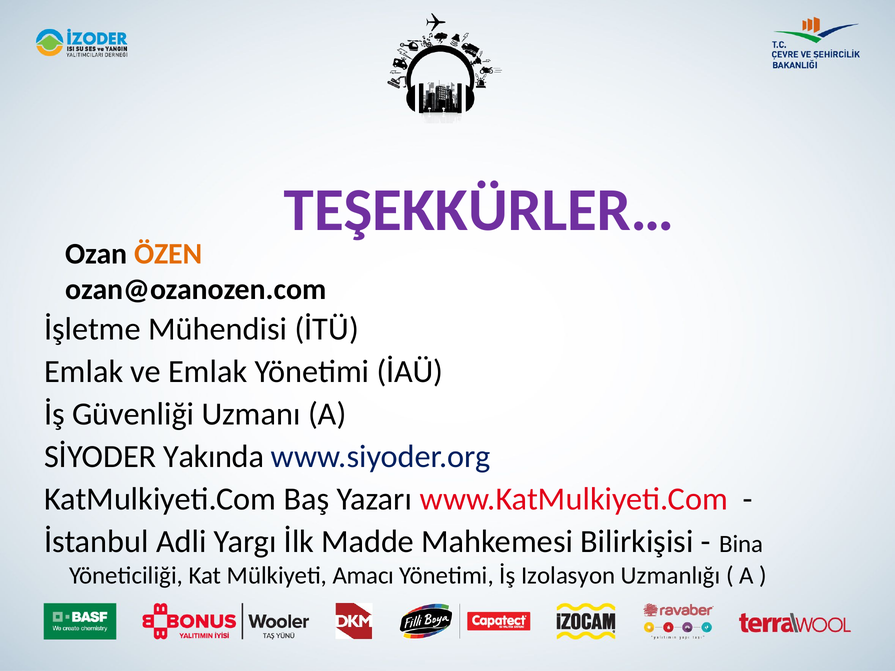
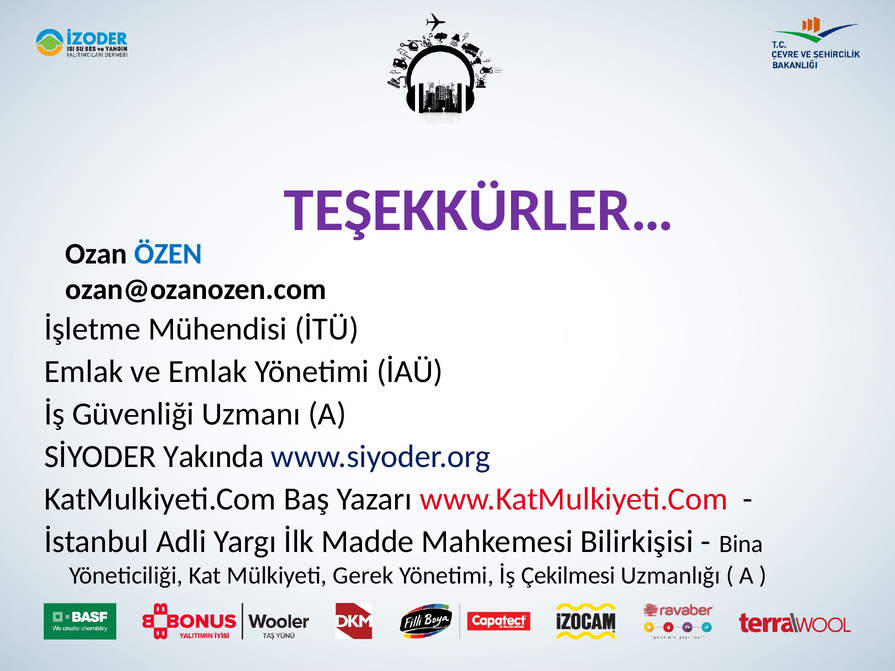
ÖZEN colour: orange -> blue
Amacı: Amacı -> Gerek
Izolasyon: Izolasyon -> Çekilmesi
